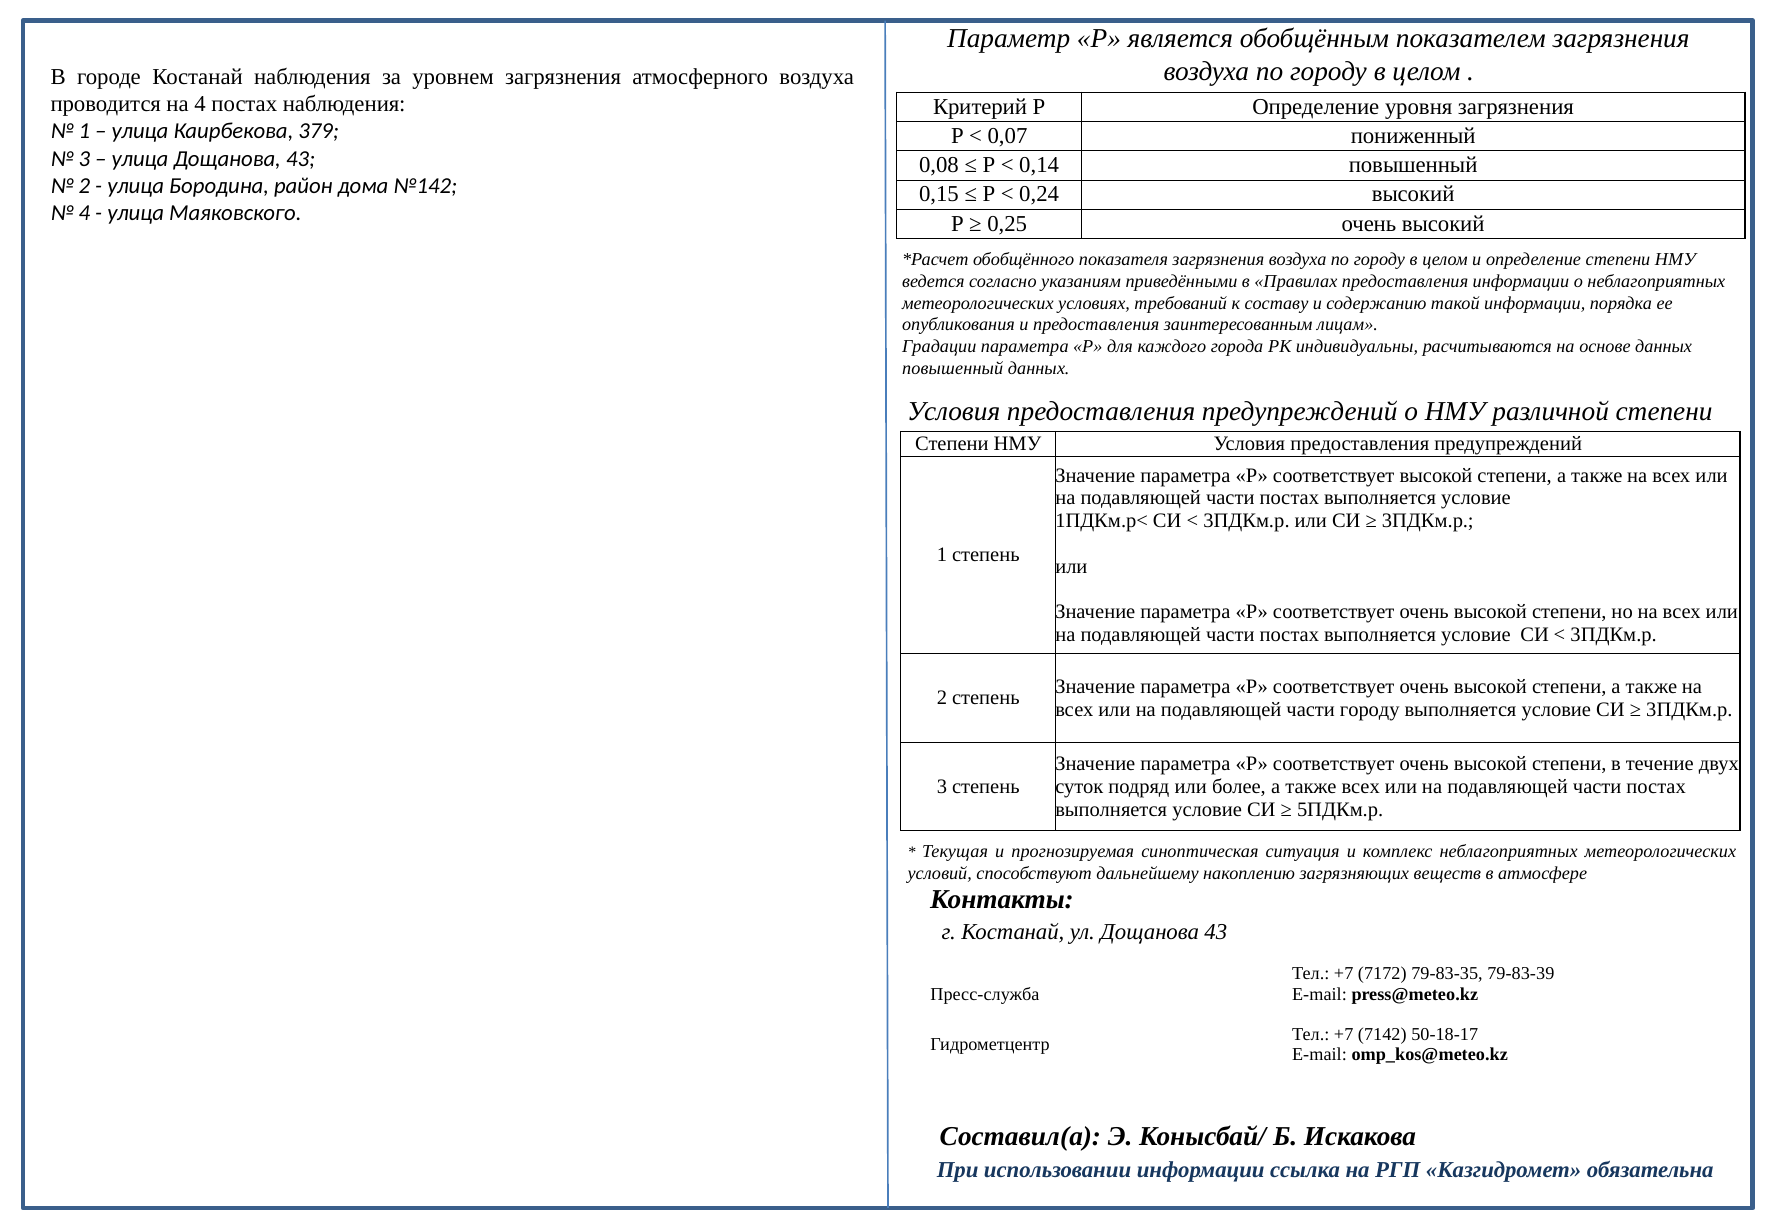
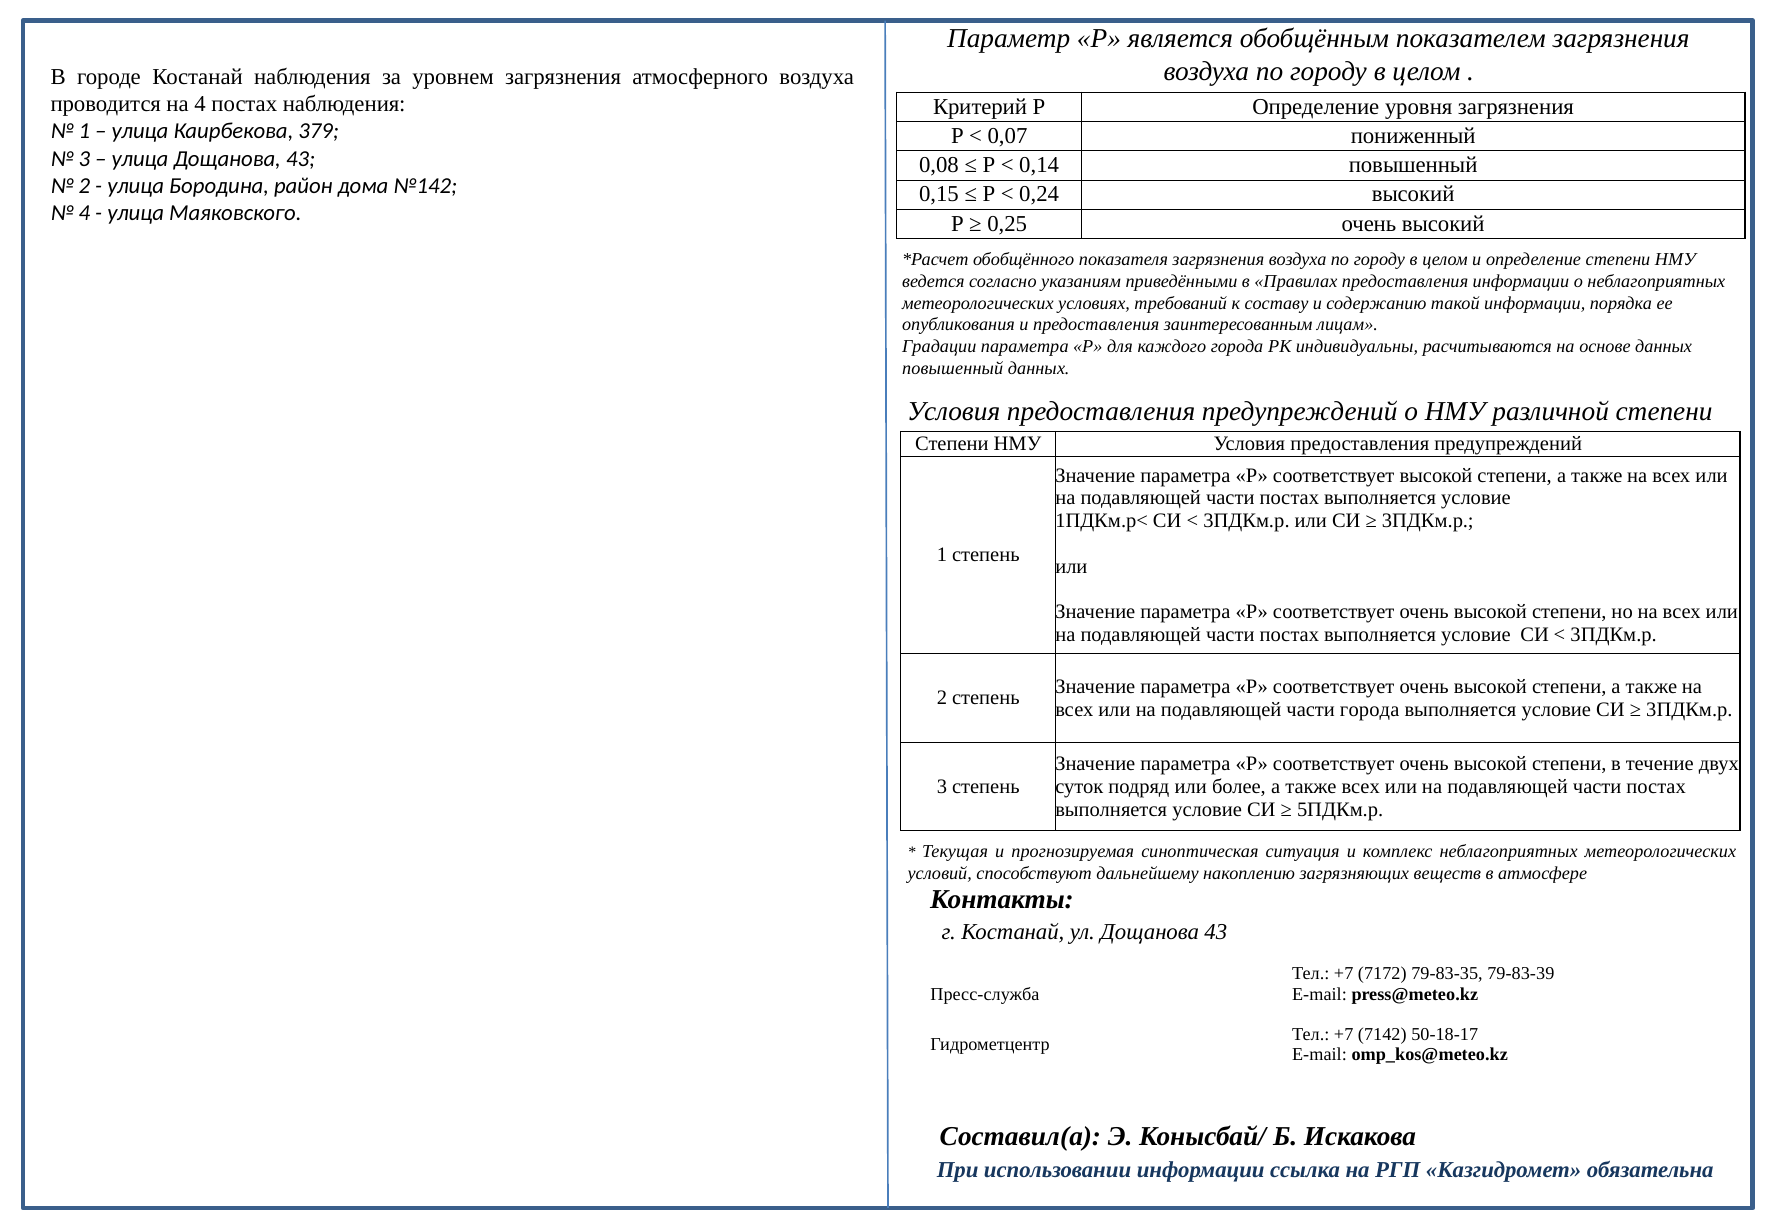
части городу: городу -> города
